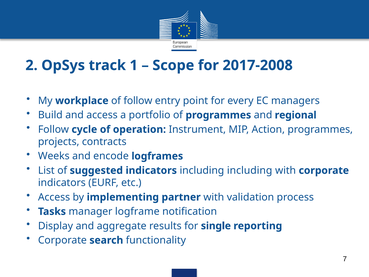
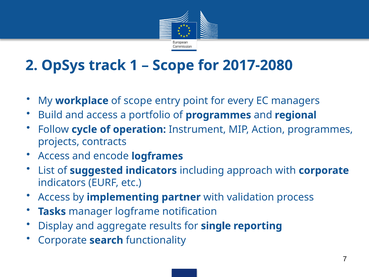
2017-2008: 2017-2008 -> 2017-2080
of follow: follow -> scope
Weeks at (54, 156): Weeks -> Access
including including: including -> approach
